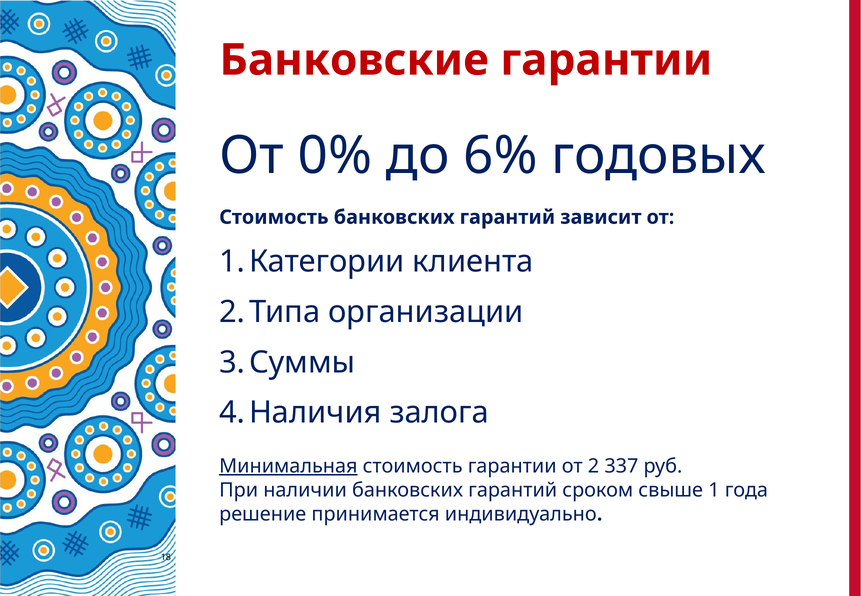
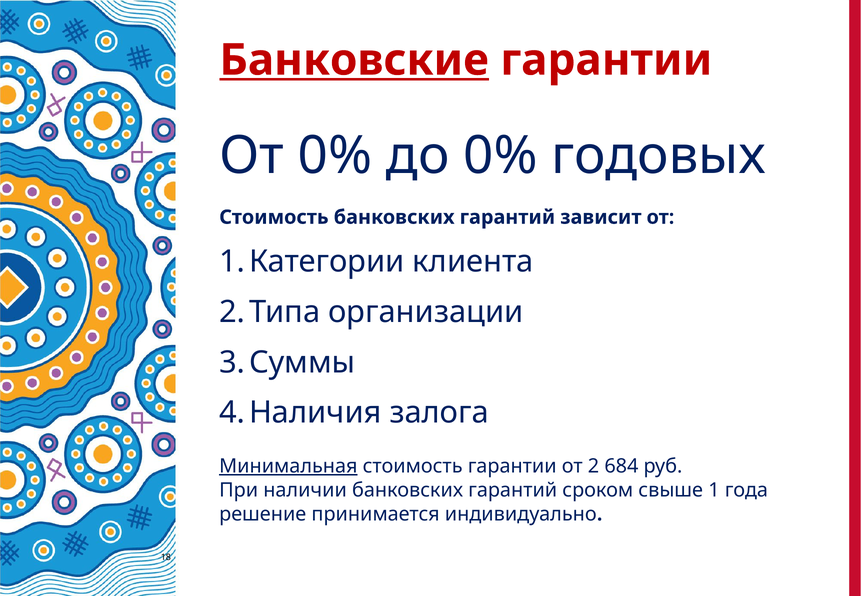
Банковские underline: none -> present
до 6%: 6% -> 0%
337: 337 -> 684
